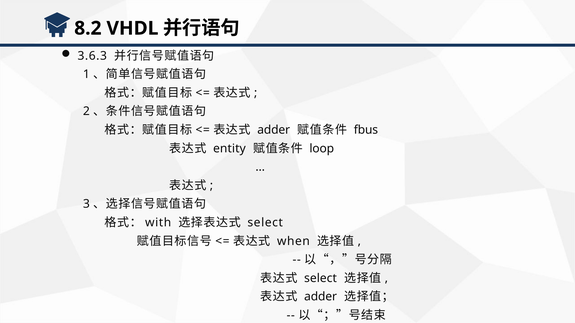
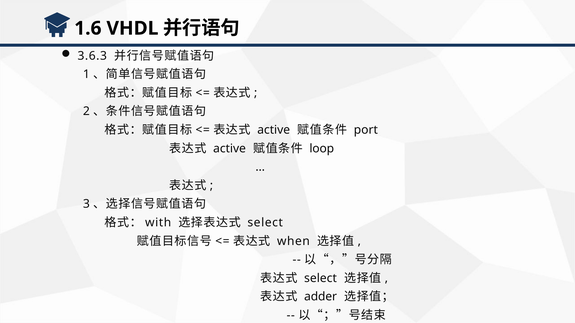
8.2: 8.2 -> 1.6
adder at (274, 130): adder -> active
fbus: fbus -> port
entity at (229, 149): entity -> active
